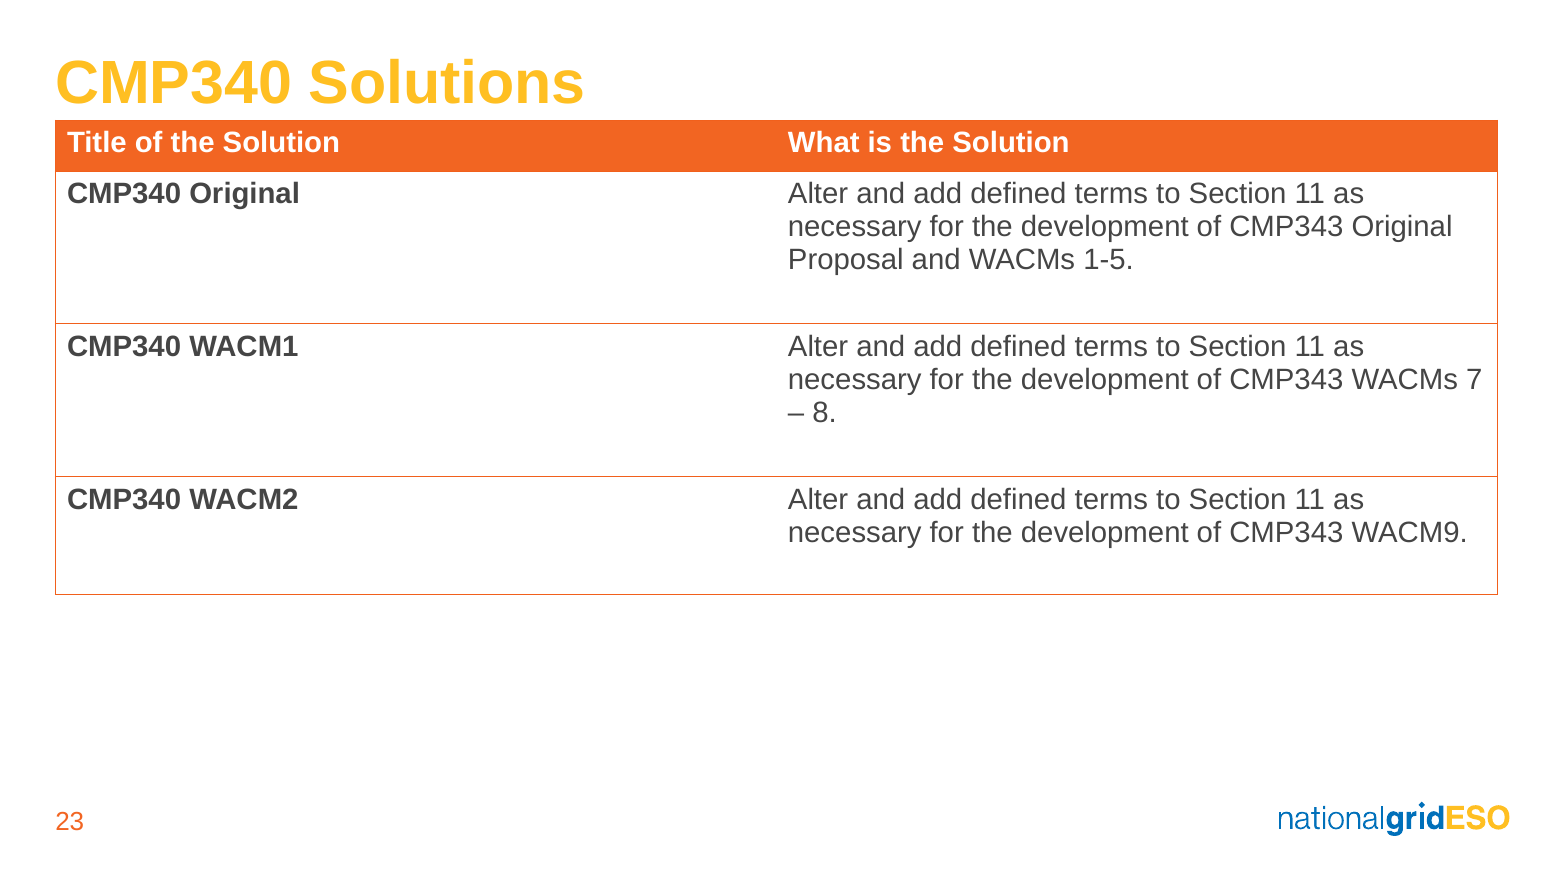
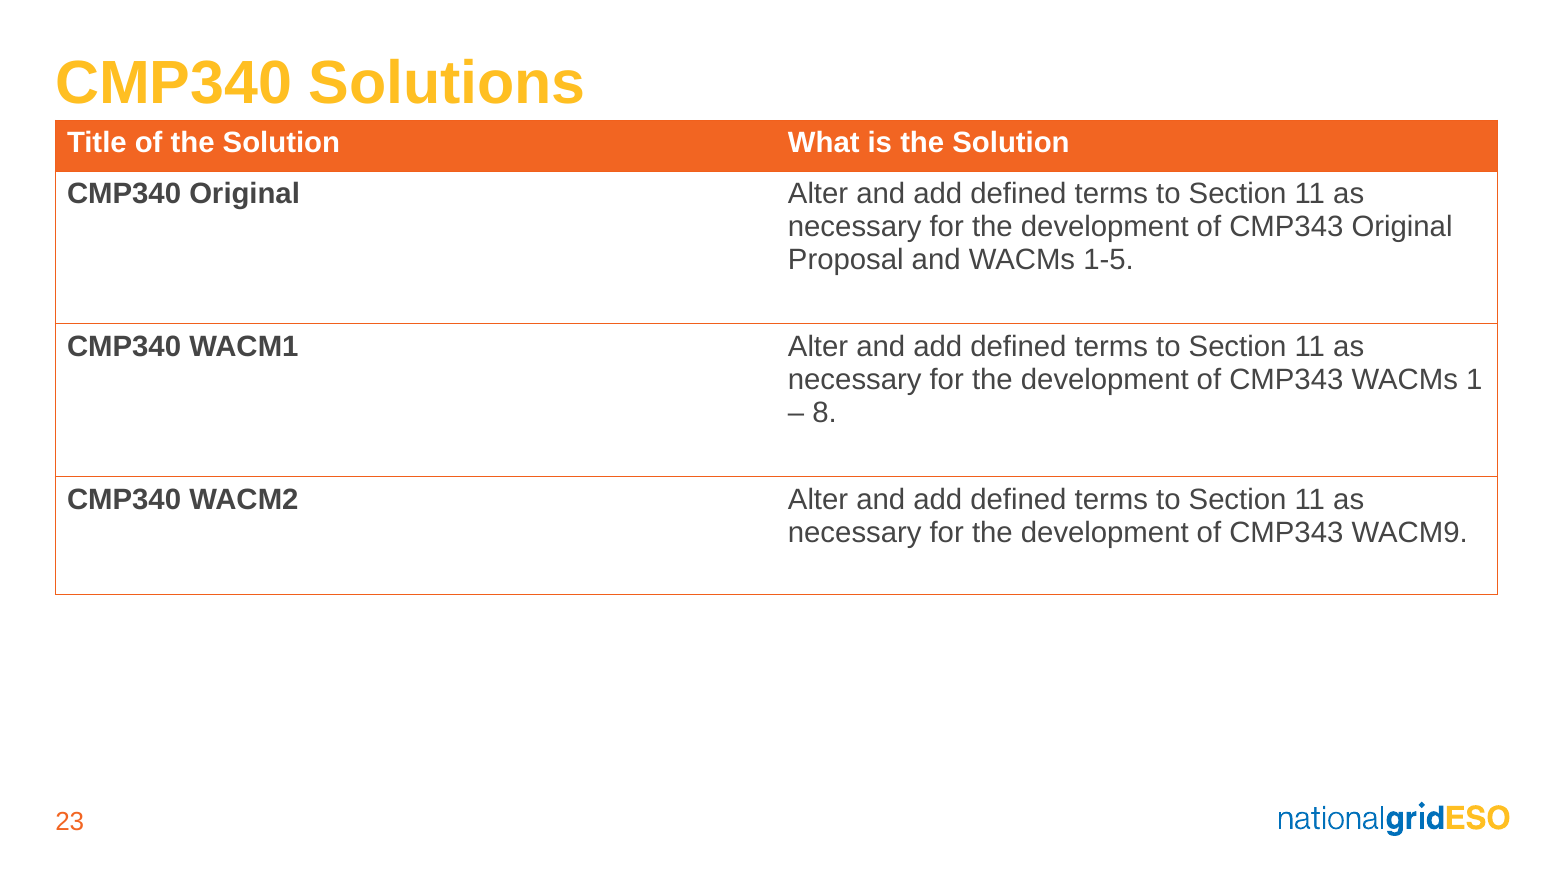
7: 7 -> 1
